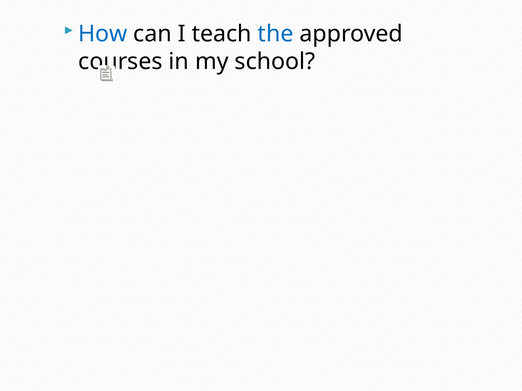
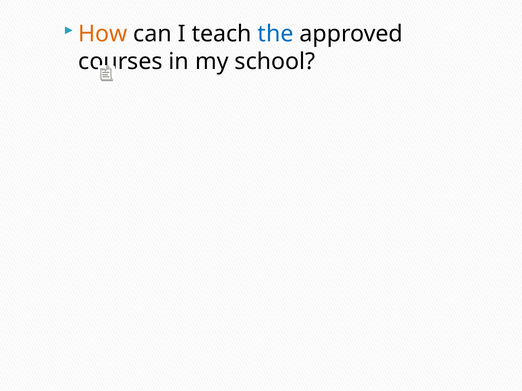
How colour: blue -> orange
